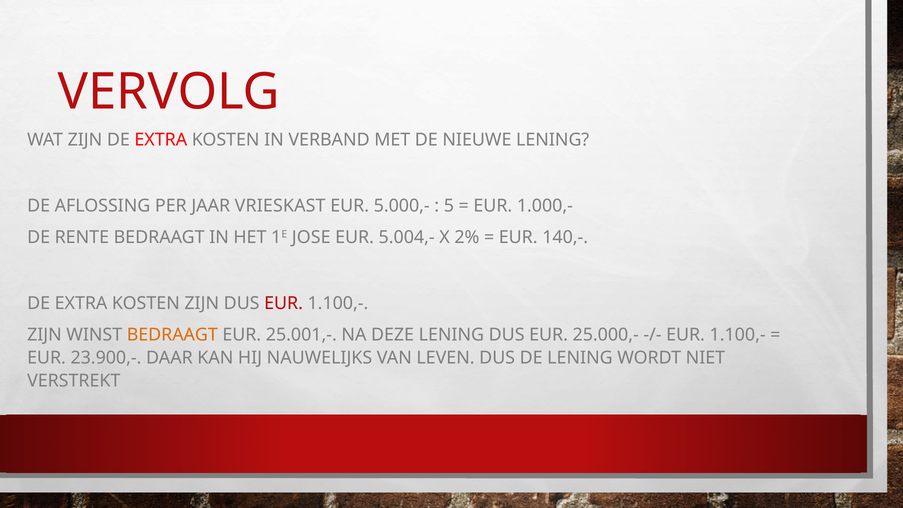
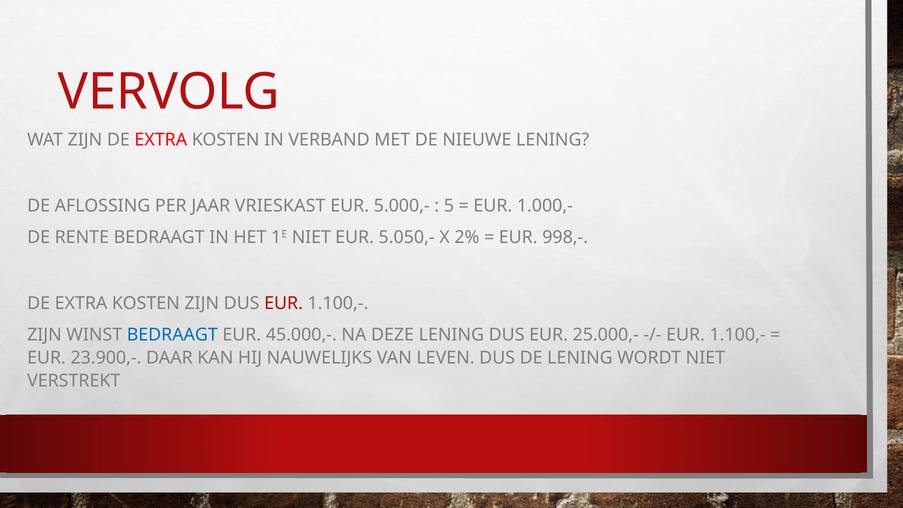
1E JOSE: JOSE -> NIET
5.004,-: 5.004,- -> 5.050,-
140,-: 140,- -> 998,-
BEDRAAGT at (172, 335) colour: orange -> blue
25.001,-: 25.001,- -> 45.000,-
